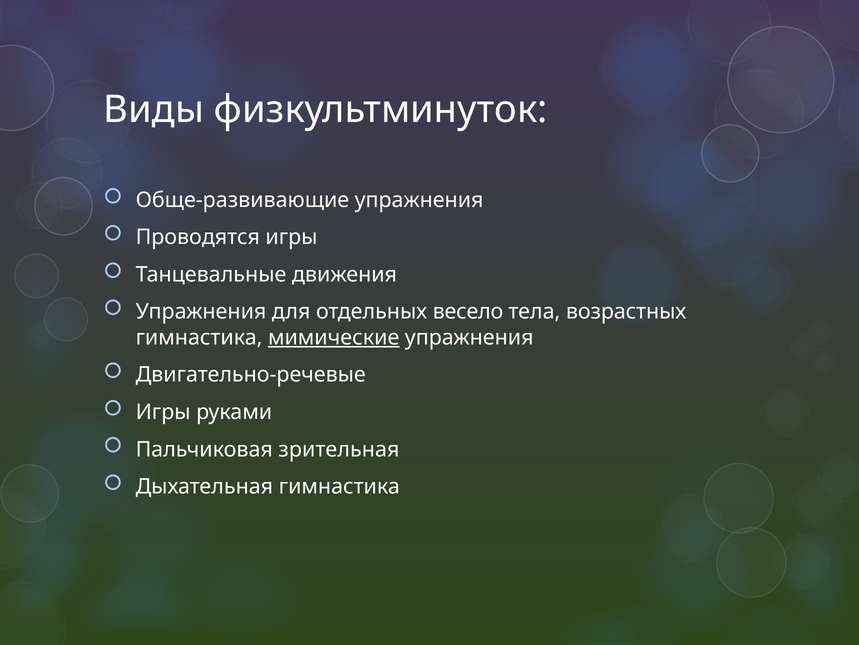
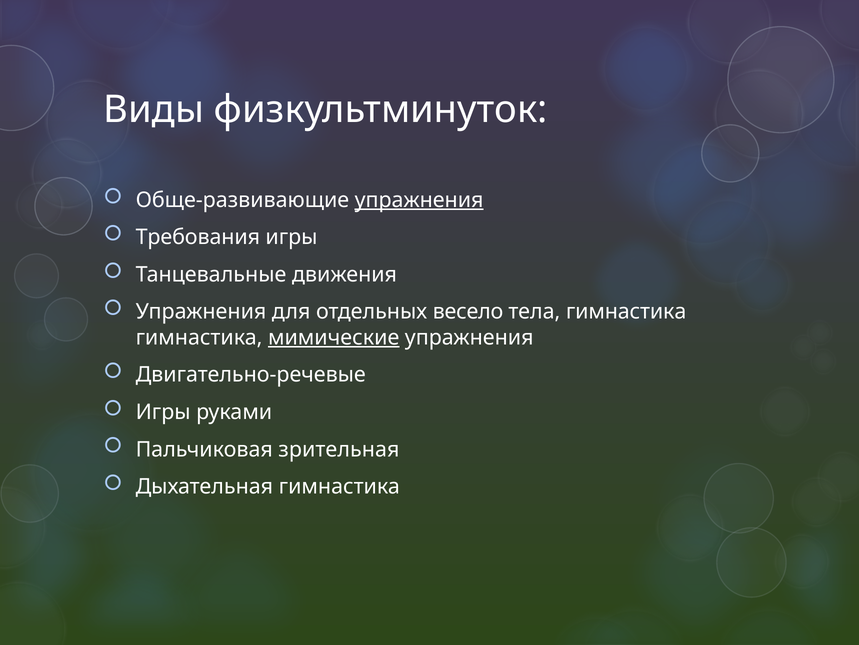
упражнения at (419, 200) underline: none -> present
Проводятся: Проводятся -> Требования
тела возрастных: возрастных -> гимнастика
